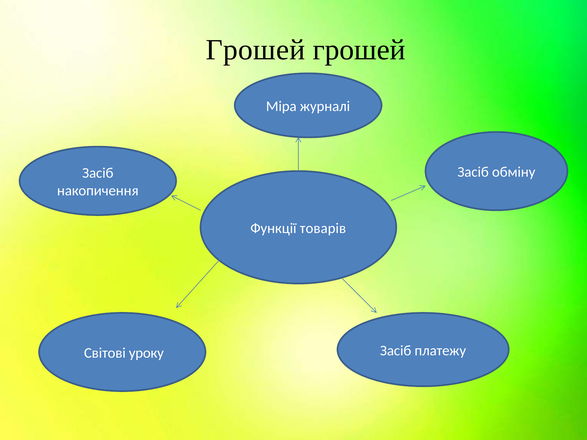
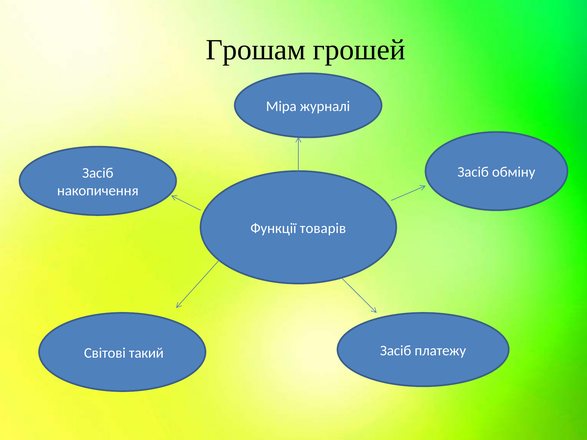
Грошей at (256, 50): Грошей -> Грошам
уроку: уроку -> такий
